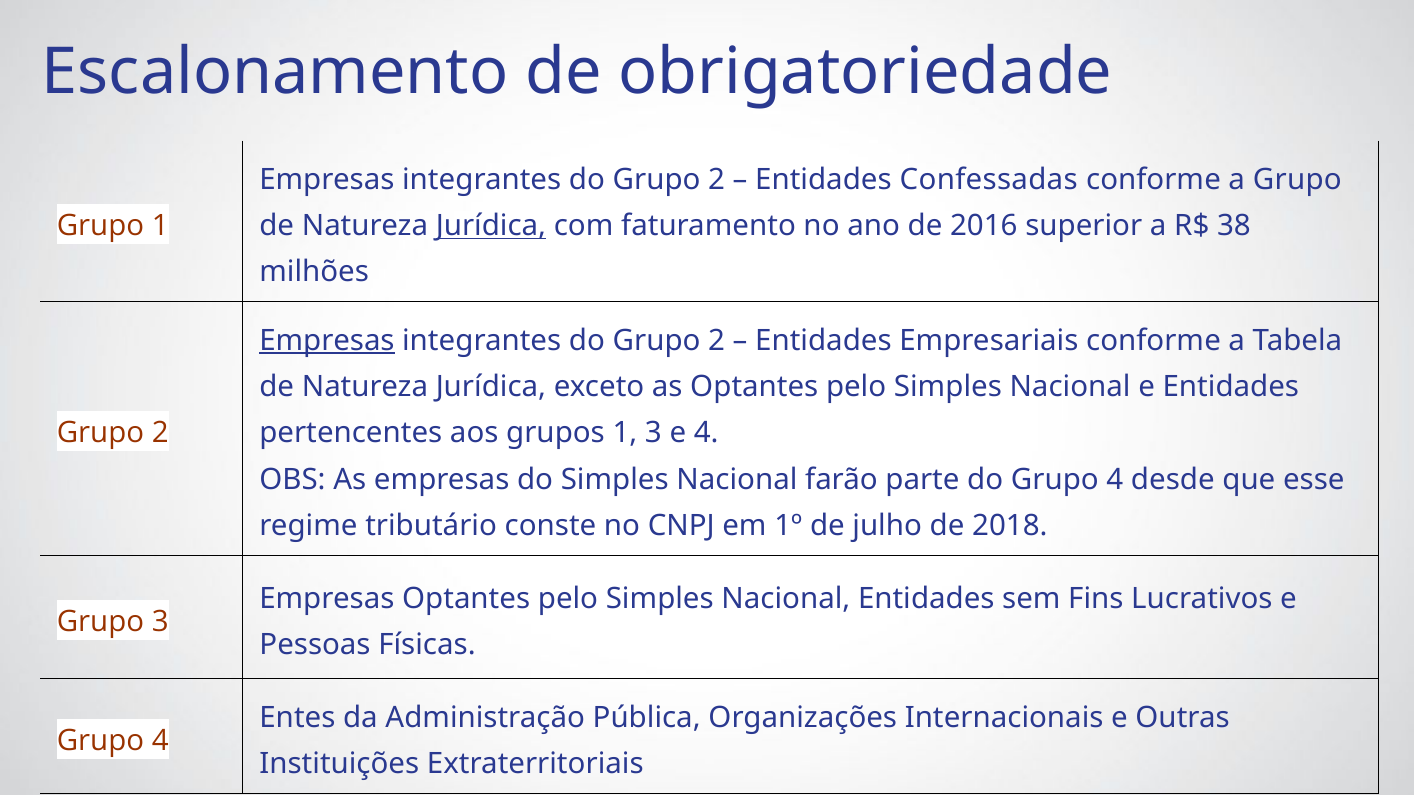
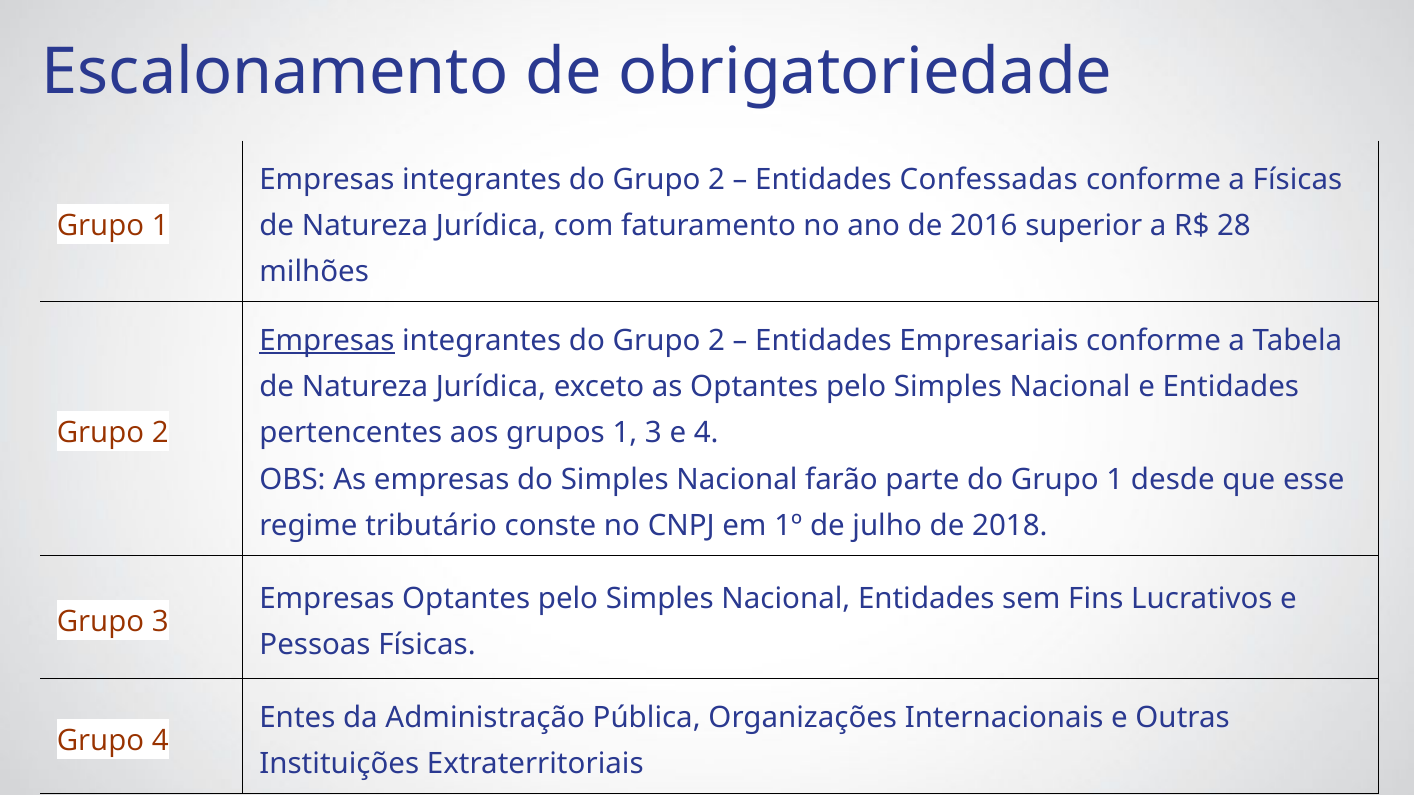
a Grupo: Grupo -> Físicas
Jurídica at (491, 226) underline: present -> none
38: 38 -> 28
do Grupo 4: 4 -> 1
